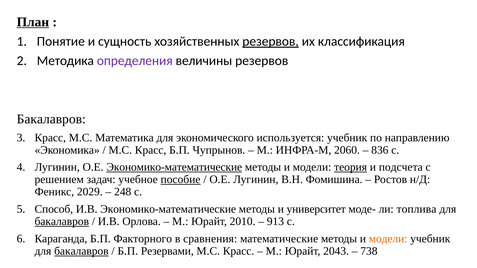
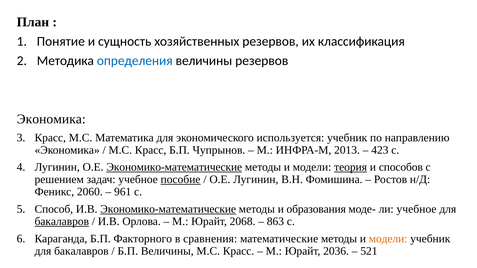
План underline: present -> none
резервов at (271, 41) underline: present -> none
определения colour: purple -> blue
Бакалавров at (51, 119): Бакалавров -> Экономика
2060: 2060 -> 2013
836: 836 -> 423
подсчета: подсчета -> способов
2029: 2029 -> 2060
248: 248 -> 961
Экономико-математические at (168, 209) underline: none -> present
университет: университет -> образования
ли топлива: топлива -> учебное
2010: 2010 -> 2068
913: 913 -> 863
бакалавров at (81, 251) underline: present -> none
Б.П Резервами: Резервами -> Величины
2043: 2043 -> 2036
738: 738 -> 521
